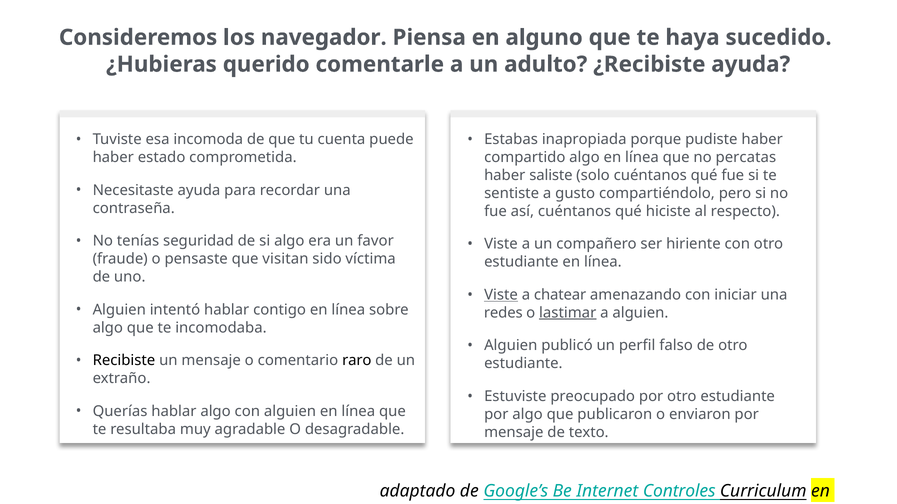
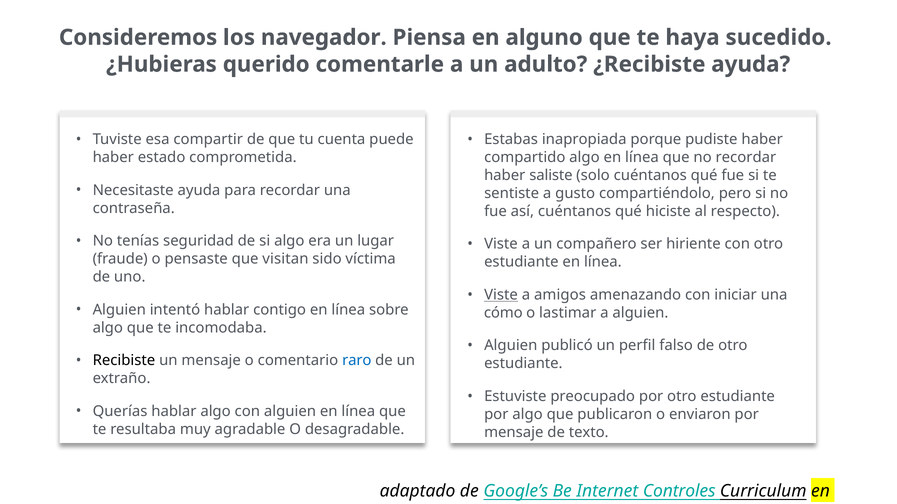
incomoda: incomoda -> compartir
no percatas: percatas -> recordar
favor: favor -> lugar
chatear: chatear -> amigos
redes: redes -> cómo
lastimar underline: present -> none
raro colour: black -> blue
